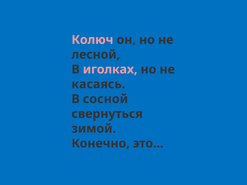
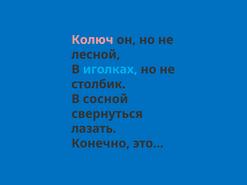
иголках colour: pink -> light blue
касаясь: касаясь -> столбик
зимой: зимой -> лазать
